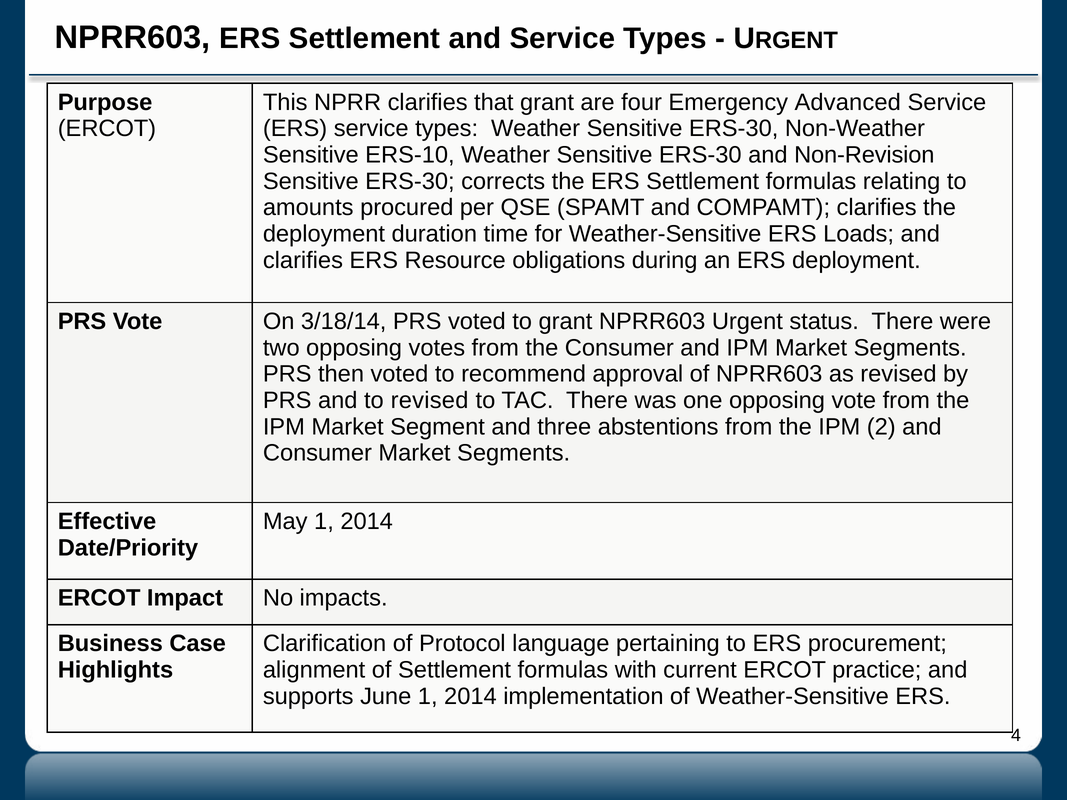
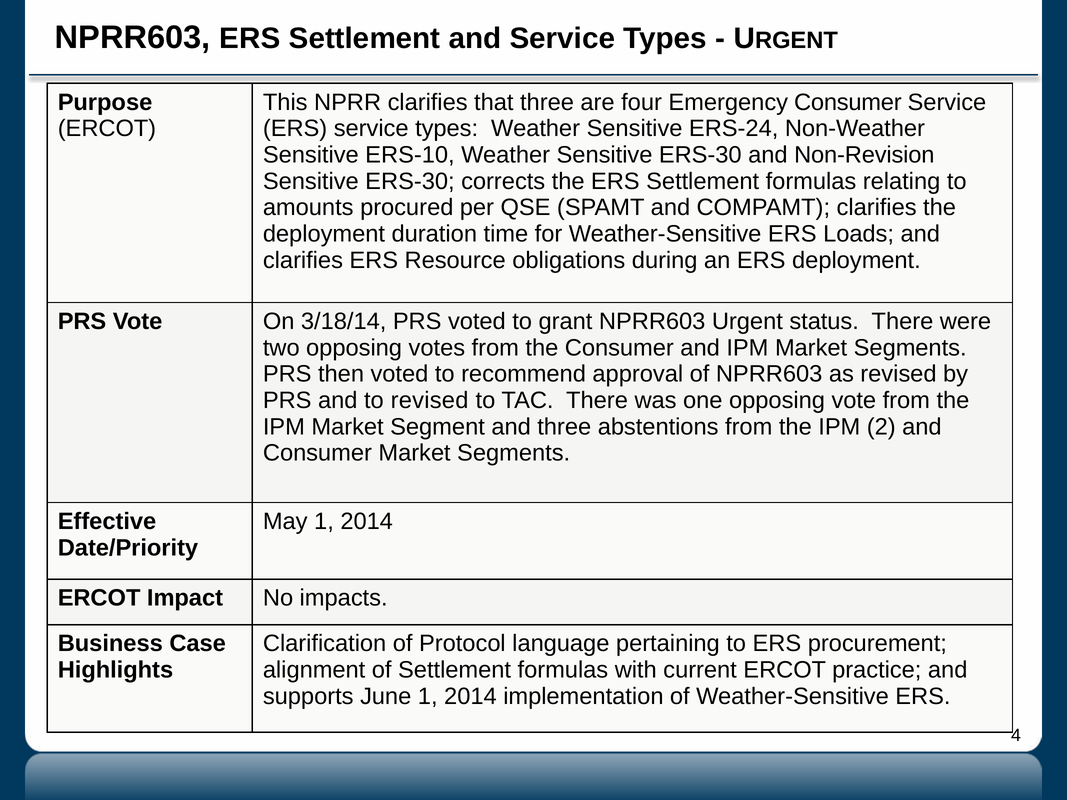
that grant: grant -> three
Emergency Advanced: Advanced -> Consumer
types Weather Sensitive ERS-30: ERS-30 -> ERS-24
